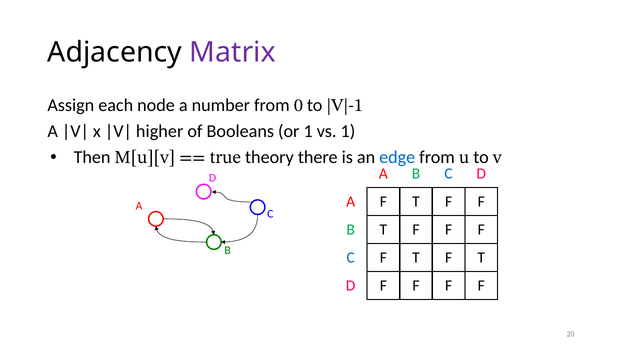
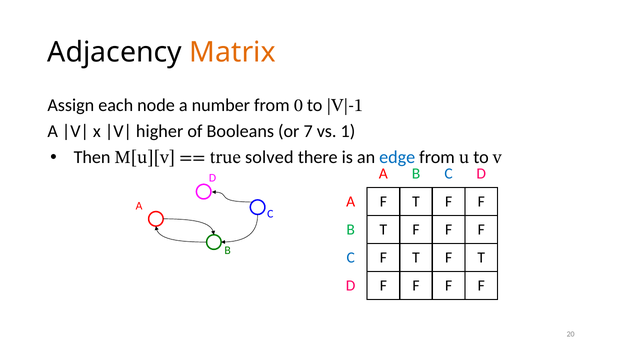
Matrix colour: purple -> orange
1 at (308, 131): 1 -> 7
theory: theory -> solved
